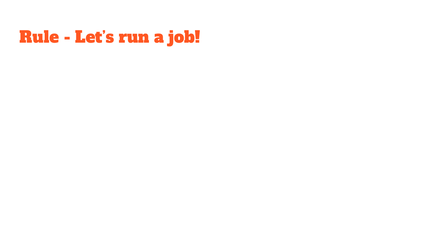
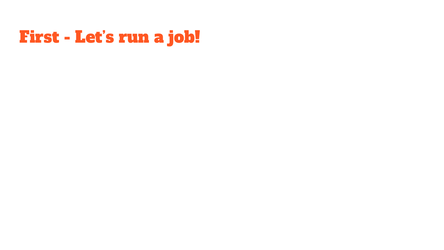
Rule: Rule -> First
